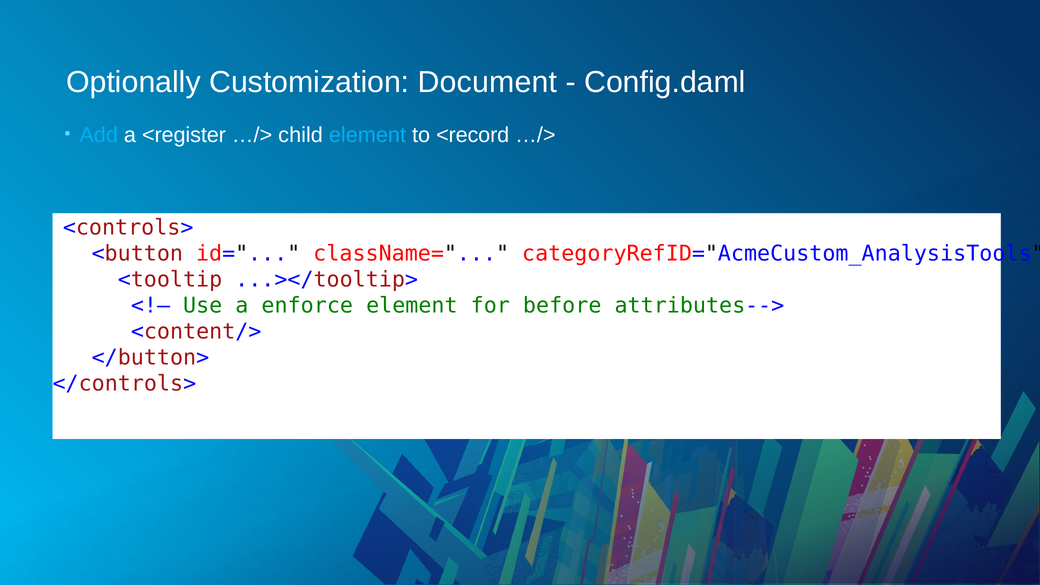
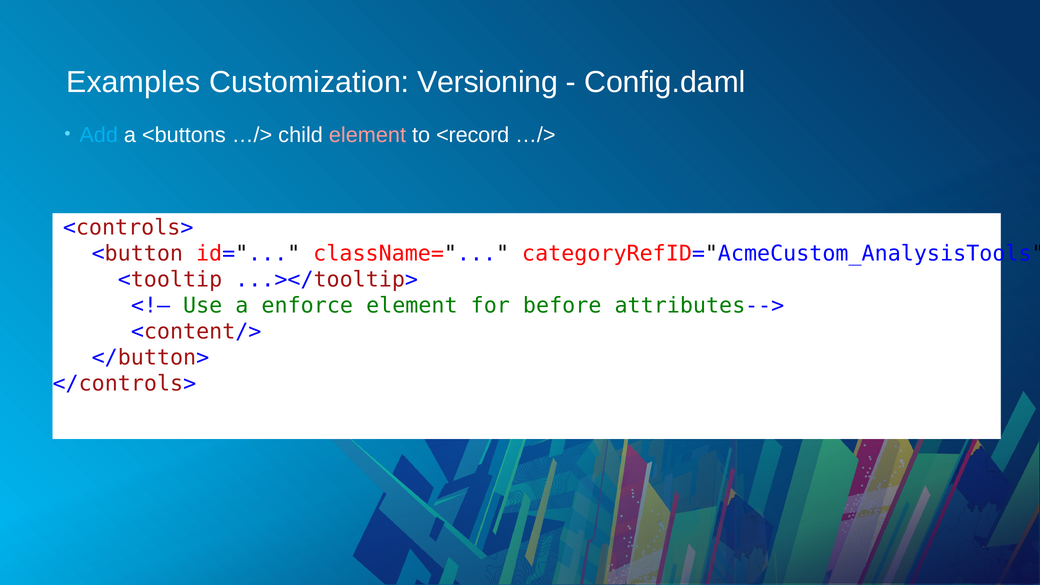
Optionally: Optionally -> Examples
Document: Document -> Versioning
<register: <register -> <buttons
element at (367, 135) colour: light blue -> pink
